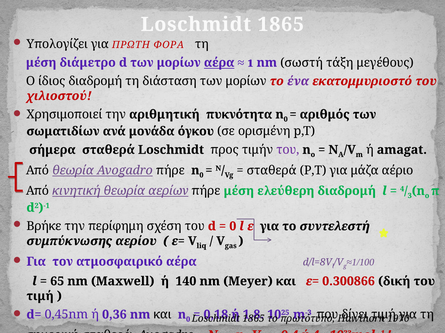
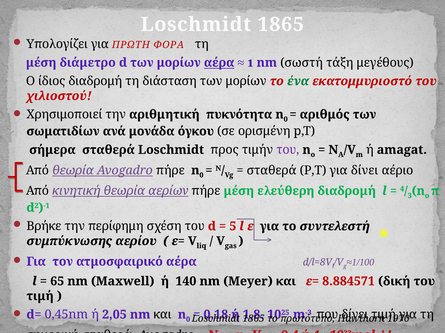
ένα colour: purple -> green
για μάζα: μάζα -> δίνει
0 at (233, 227): 0 -> 5
0.300866: 0.300866 -> 8.884571
0,36: 0,36 -> 2,05
